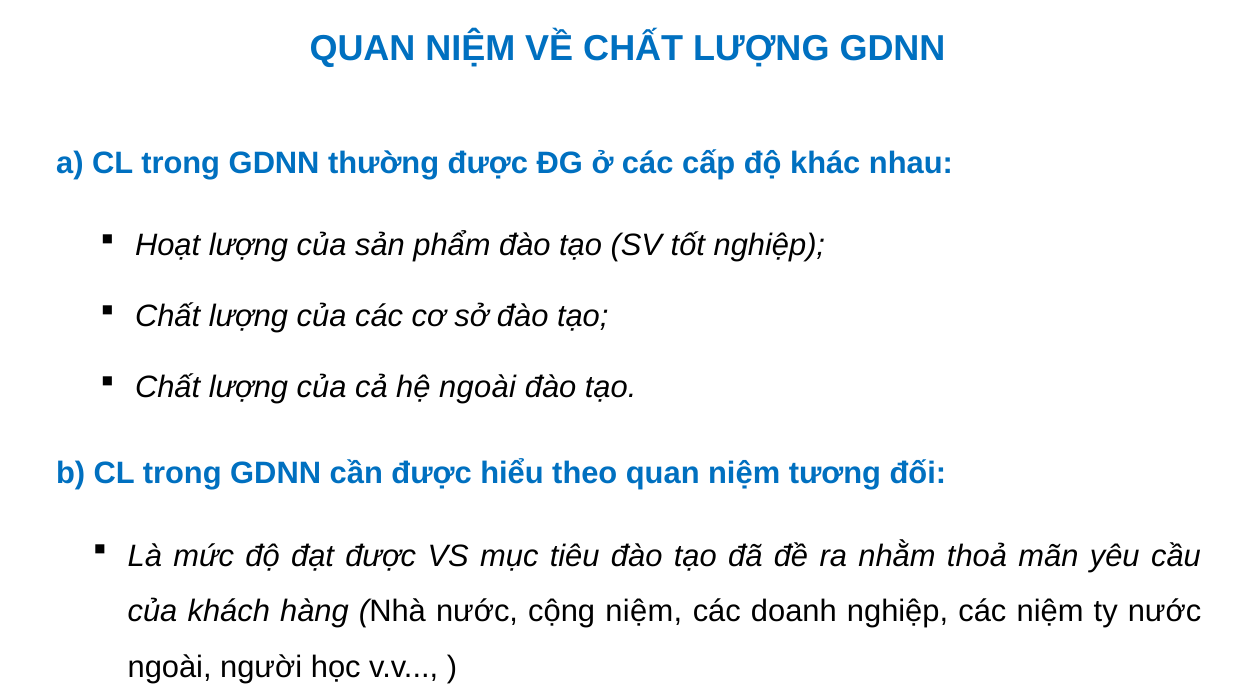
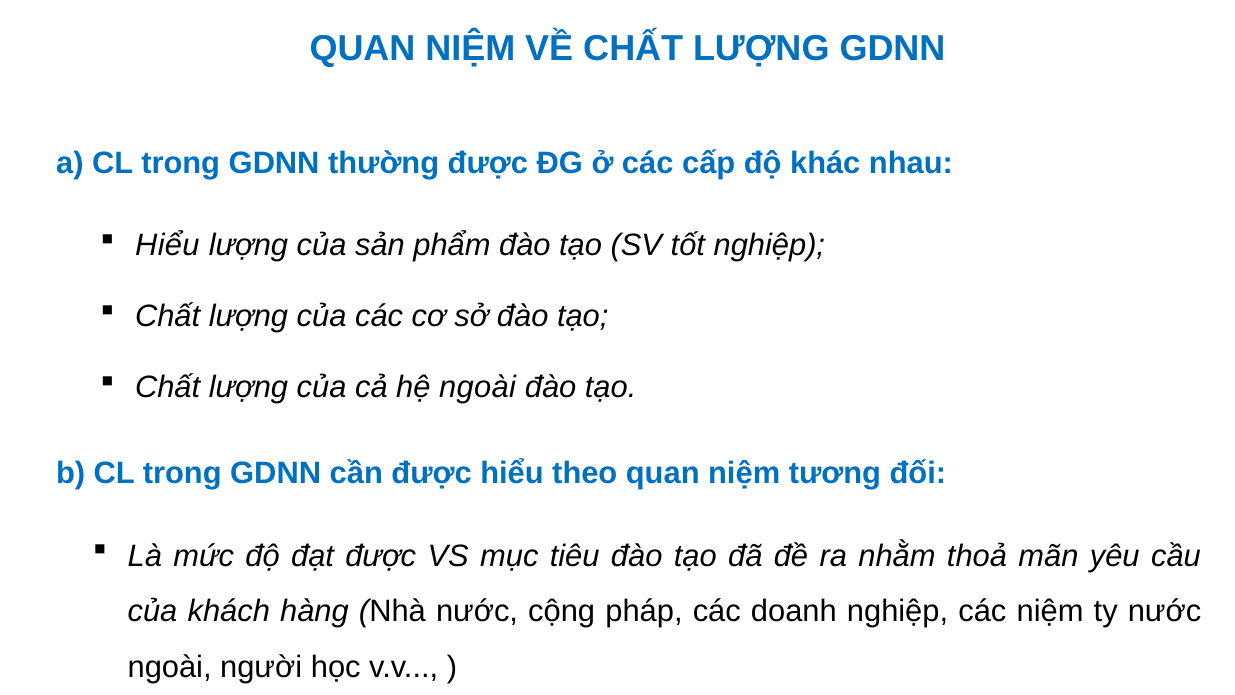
Hoạt at (168, 245): Hoạt -> Hiểu
cộng niệm: niệm -> pháp
